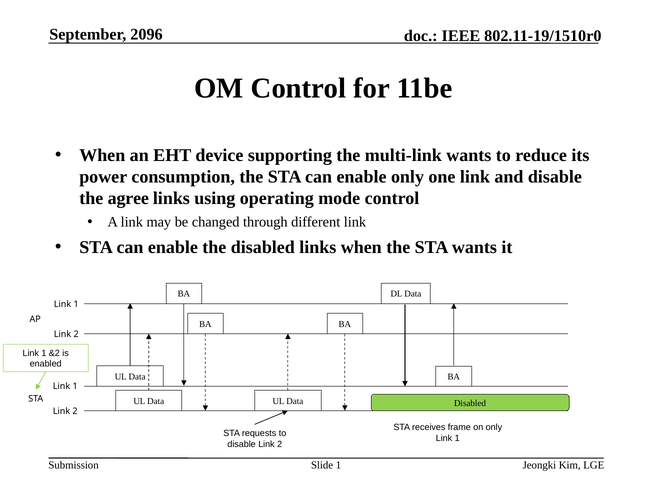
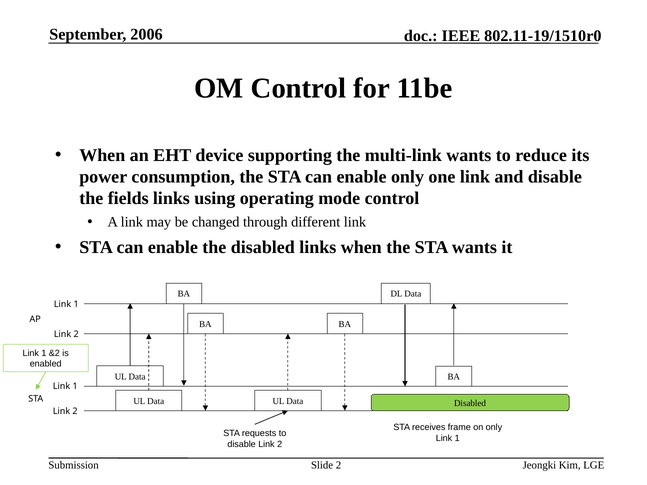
2096: 2096 -> 2006
agree: agree -> fields
Slide 1: 1 -> 2
